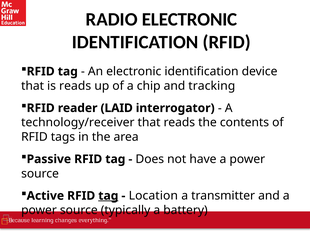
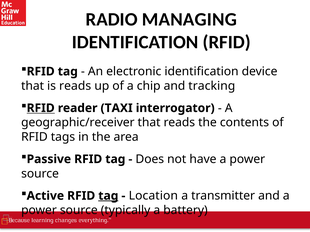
RADIO ELECTRONIC: ELECTRONIC -> MANAGING
RFID at (41, 108) underline: none -> present
LAID: LAID -> TAXI
technology/receiver: technology/receiver -> geographic/receiver
